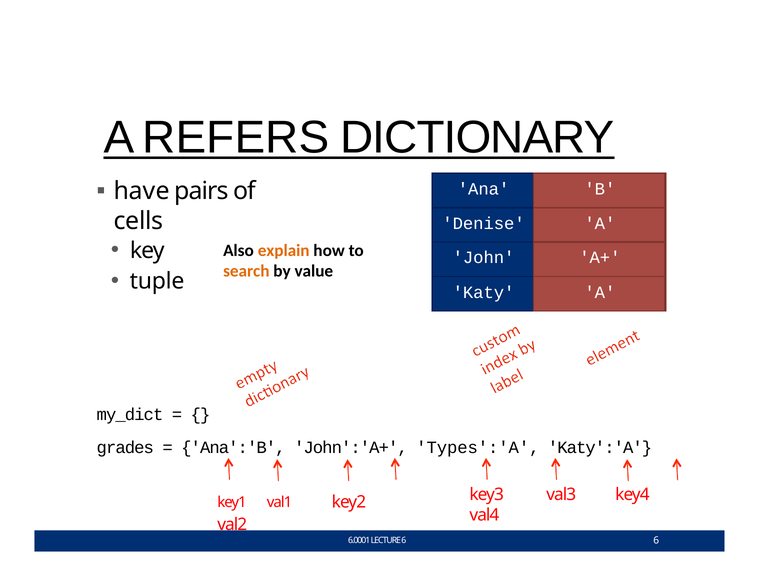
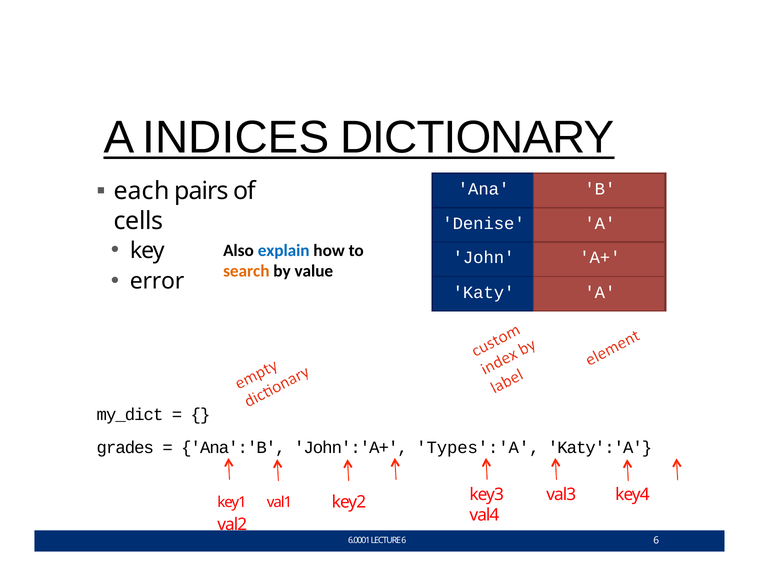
REFERS: REFERS -> INDICES
have: have -> each
explain colour: orange -> blue
tuple: tuple -> error
